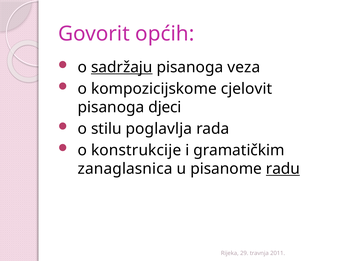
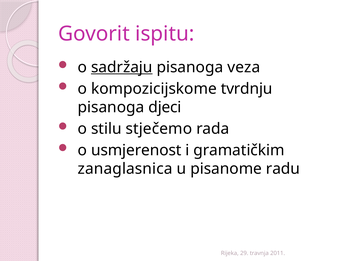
općih: općih -> ispitu
cjelovit: cjelovit -> tvrdnju
poglavlja: poglavlja -> stječemo
konstrukcije: konstrukcije -> usmjerenost
radu underline: present -> none
